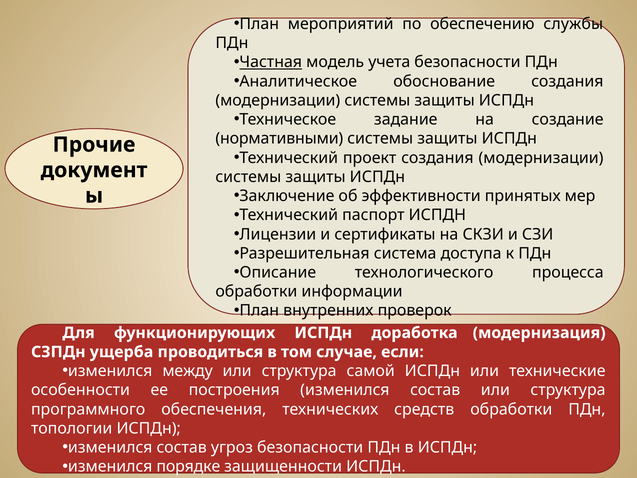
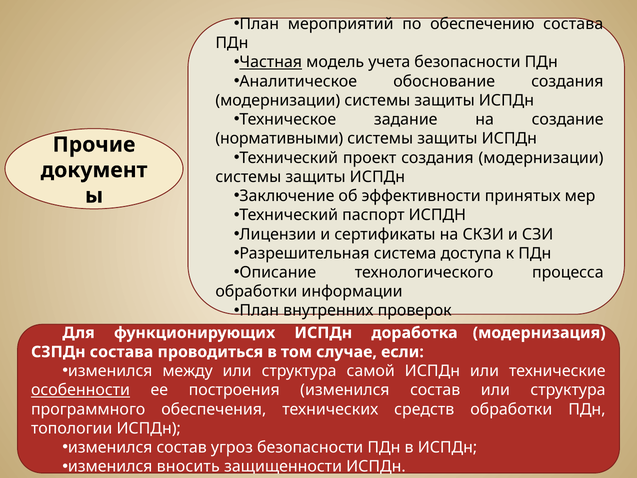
обеспечению службы: службы -> состава
СЗПДн ущерба: ущерба -> состава
особенности underline: none -> present
порядке: порядке -> вносить
